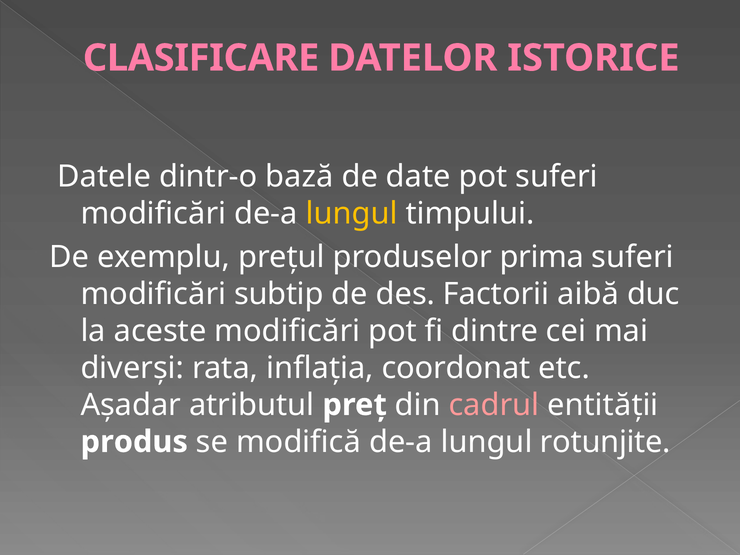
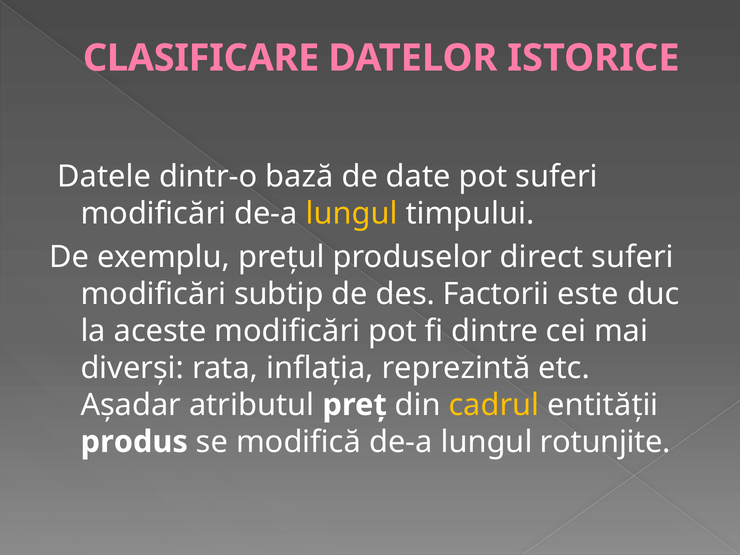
prima: prima -> direct
aibă: aibă -> este
coordonat: coordonat -> reprezintă
cadrul colour: pink -> yellow
